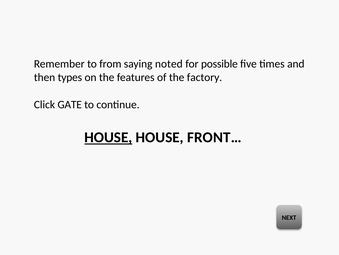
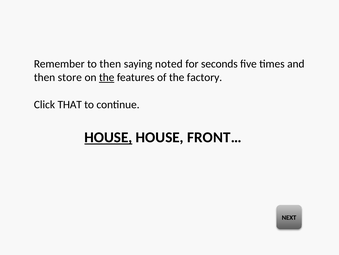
to from: from -> then
possible: possible -> seconds
types: types -> store
the at (107, 77) underline: none -> present
GATE: GATE -> THAT
